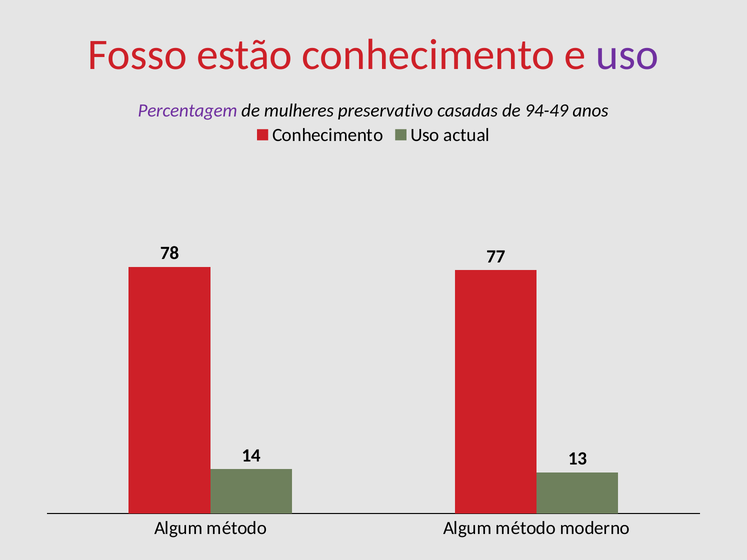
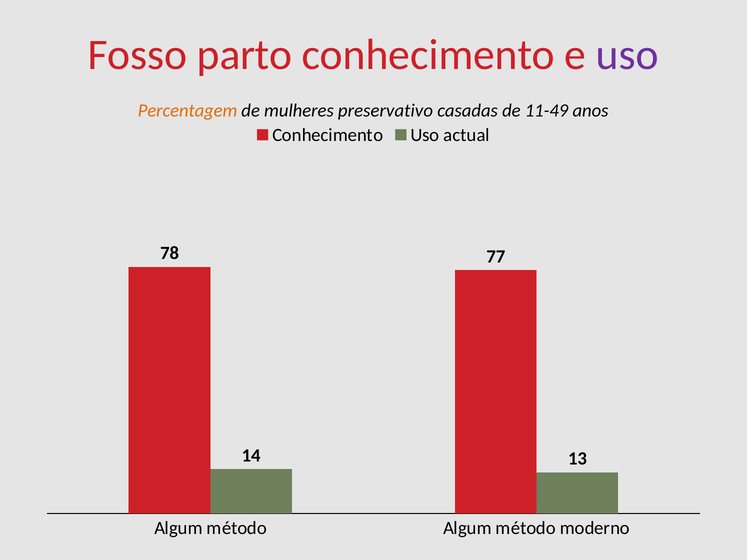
estão: estão -> parto
Percentagem colour: purple -> orange
94-49: 94-49 -> 11-49
